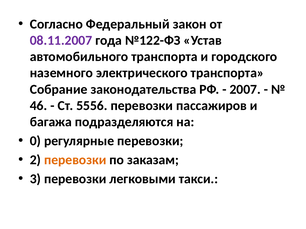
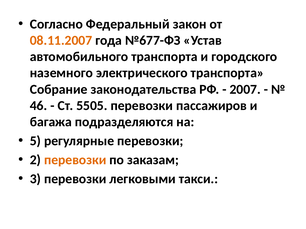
08.11.2007 colour: purple -> orange
№122-ФЗ: №122-ФЗ -> №677-ФЗ
5556: 5556 -> 5505
0: 0 -> 5
